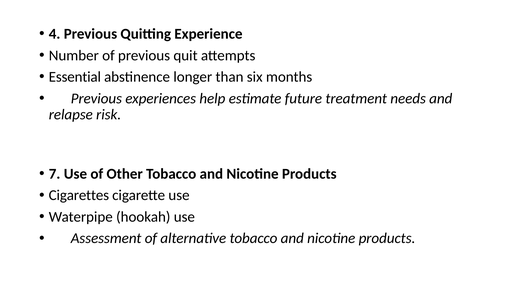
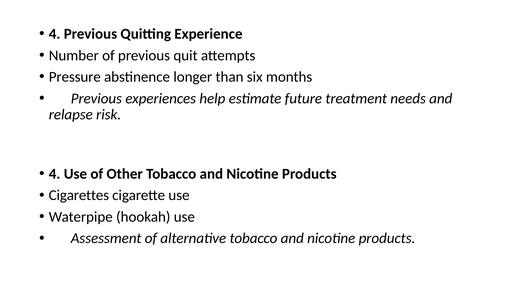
Essential: Essential -> Pressure
7 at (55, 174): 7 -> 4
